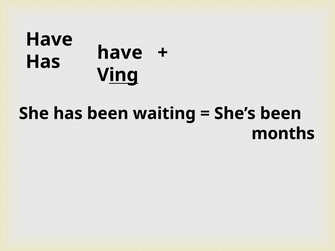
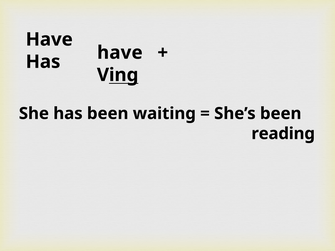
months: months -> reading
